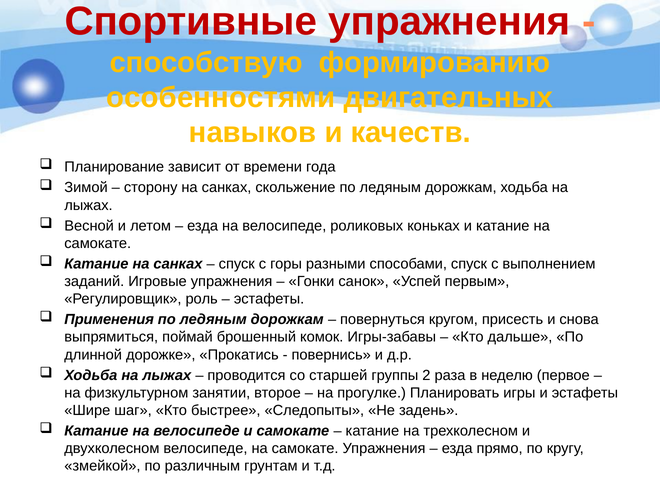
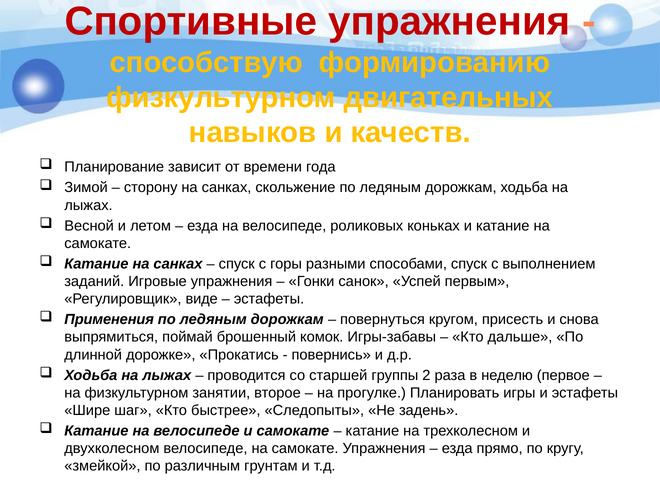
особенностями at (221, 98): особенностями -> физкультурном
роль: роль -> виде
